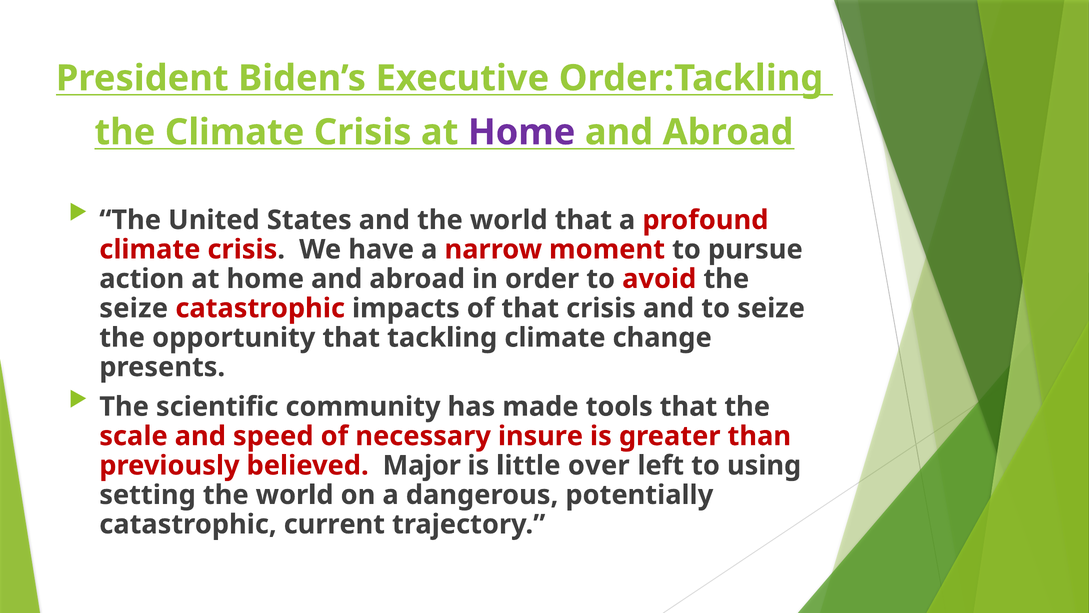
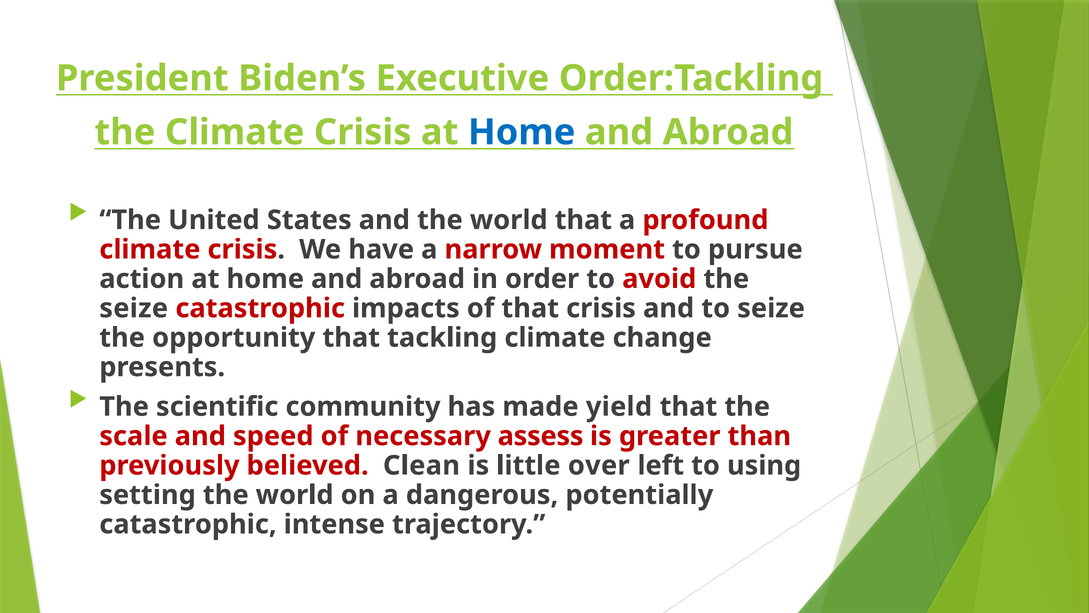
Home at (522, 132) colour: purple -> blue
tools: tools -> yield
insure: insure -> assess
Major: Major -> Clean
current: current -> intense
